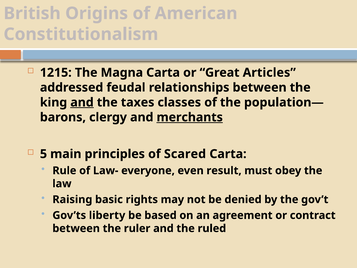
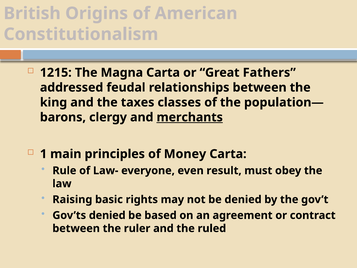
Articles: Articles -> Fathers
and at (82, 102) underline: present -> none
5: 5 -> 1
Scared: Scared -> Money
Gov’ts liberty: liberty -> denied
